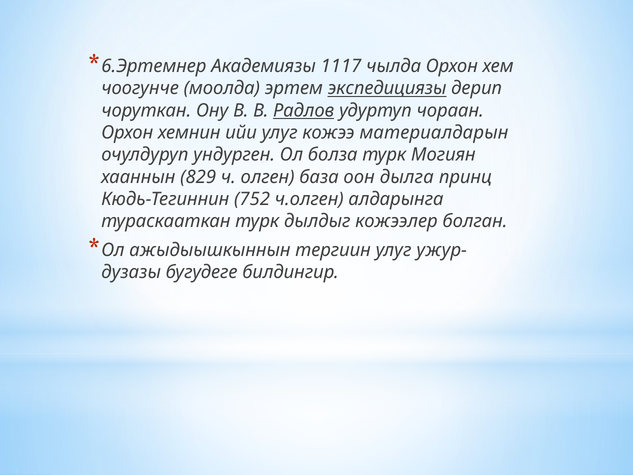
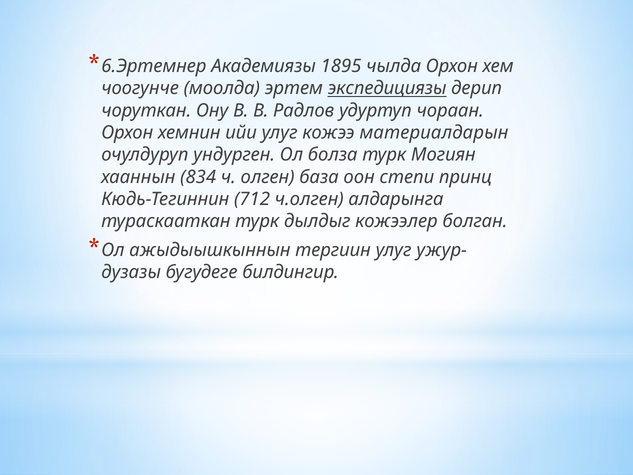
1117: 1117 -> 1895
Радлов underline: present -> none
829: 829 -> 834
дылга: дылга -> степи
752: 752 -> 712
